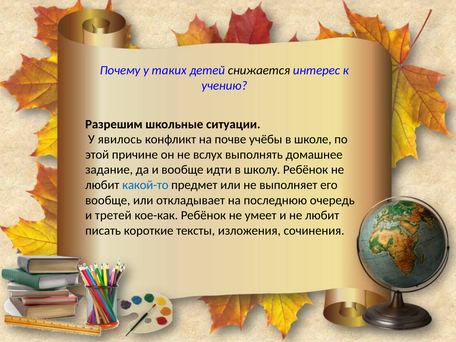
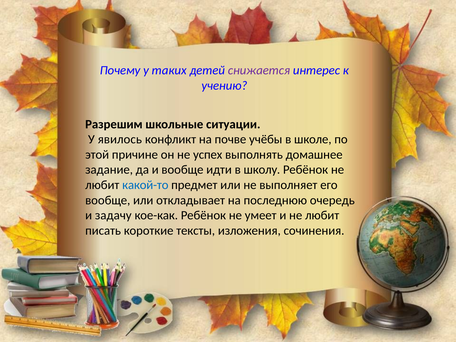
снижается colour: black -> purple
вслух: вслух -> успех
третей: третей -> задачу
